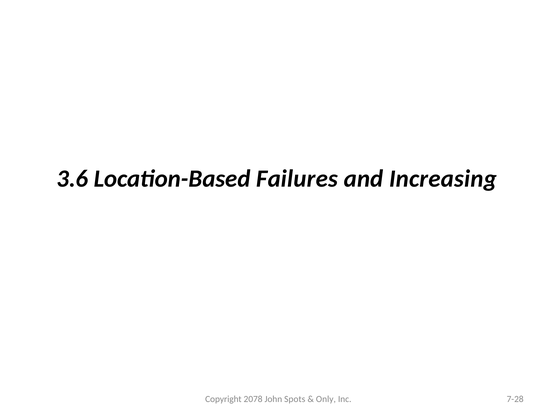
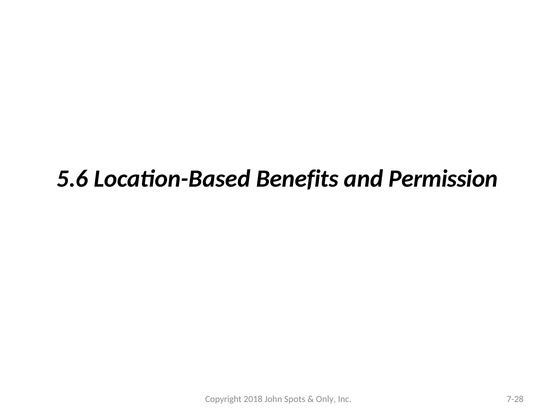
3.6: 3.6 -> 5.6
Failures: Failures -> Benefits
Increasing: Increasing -> Permission
2078: 2078 -> 2018
